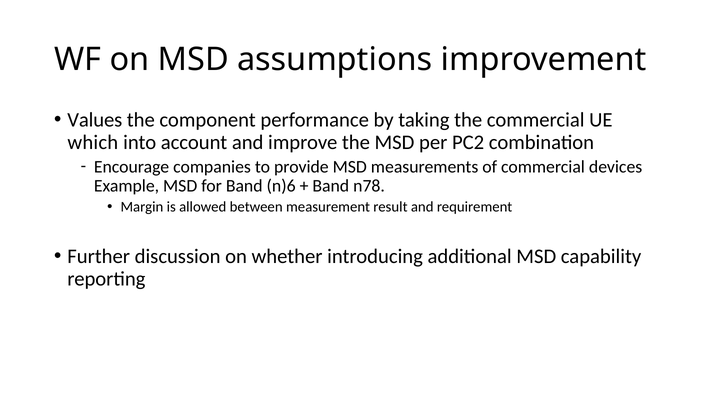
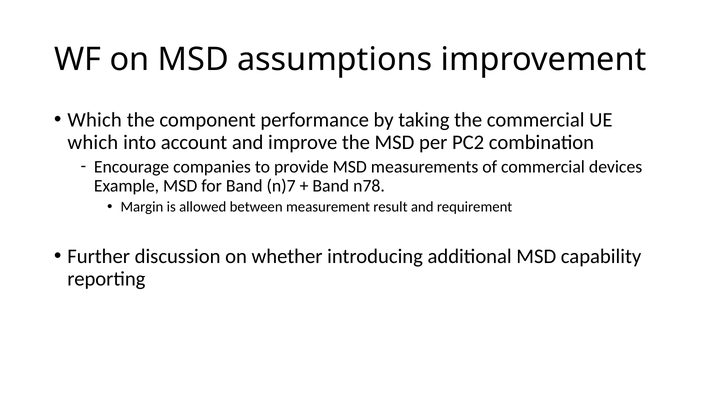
Values at (95, 120): Values -> Which
n)6: n)6 -> n)7
